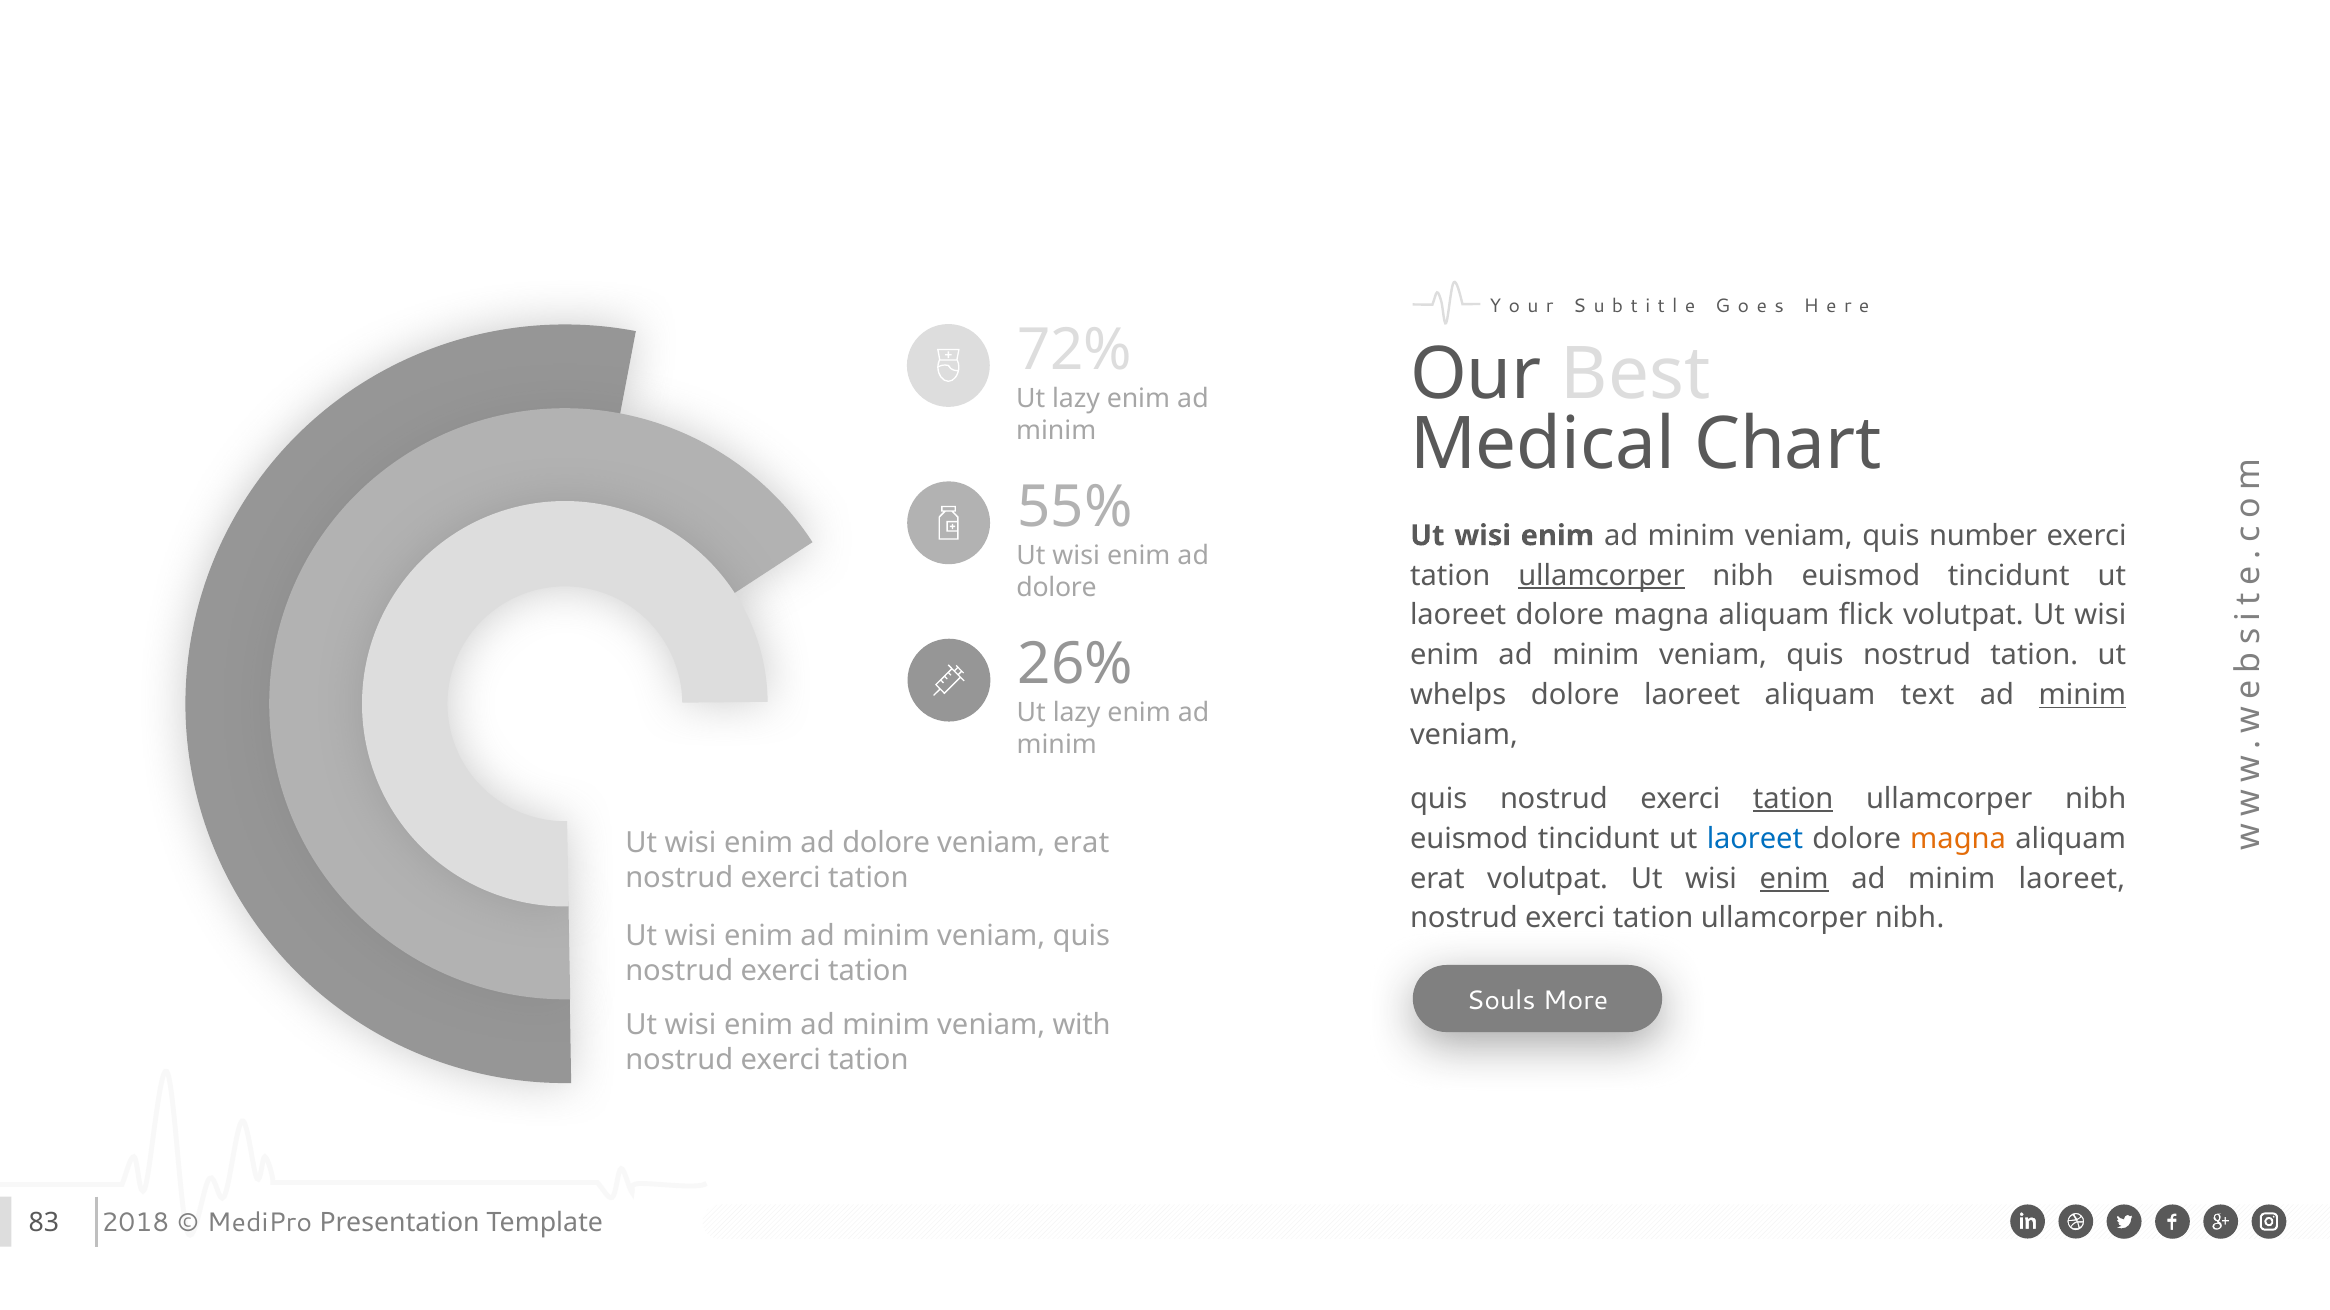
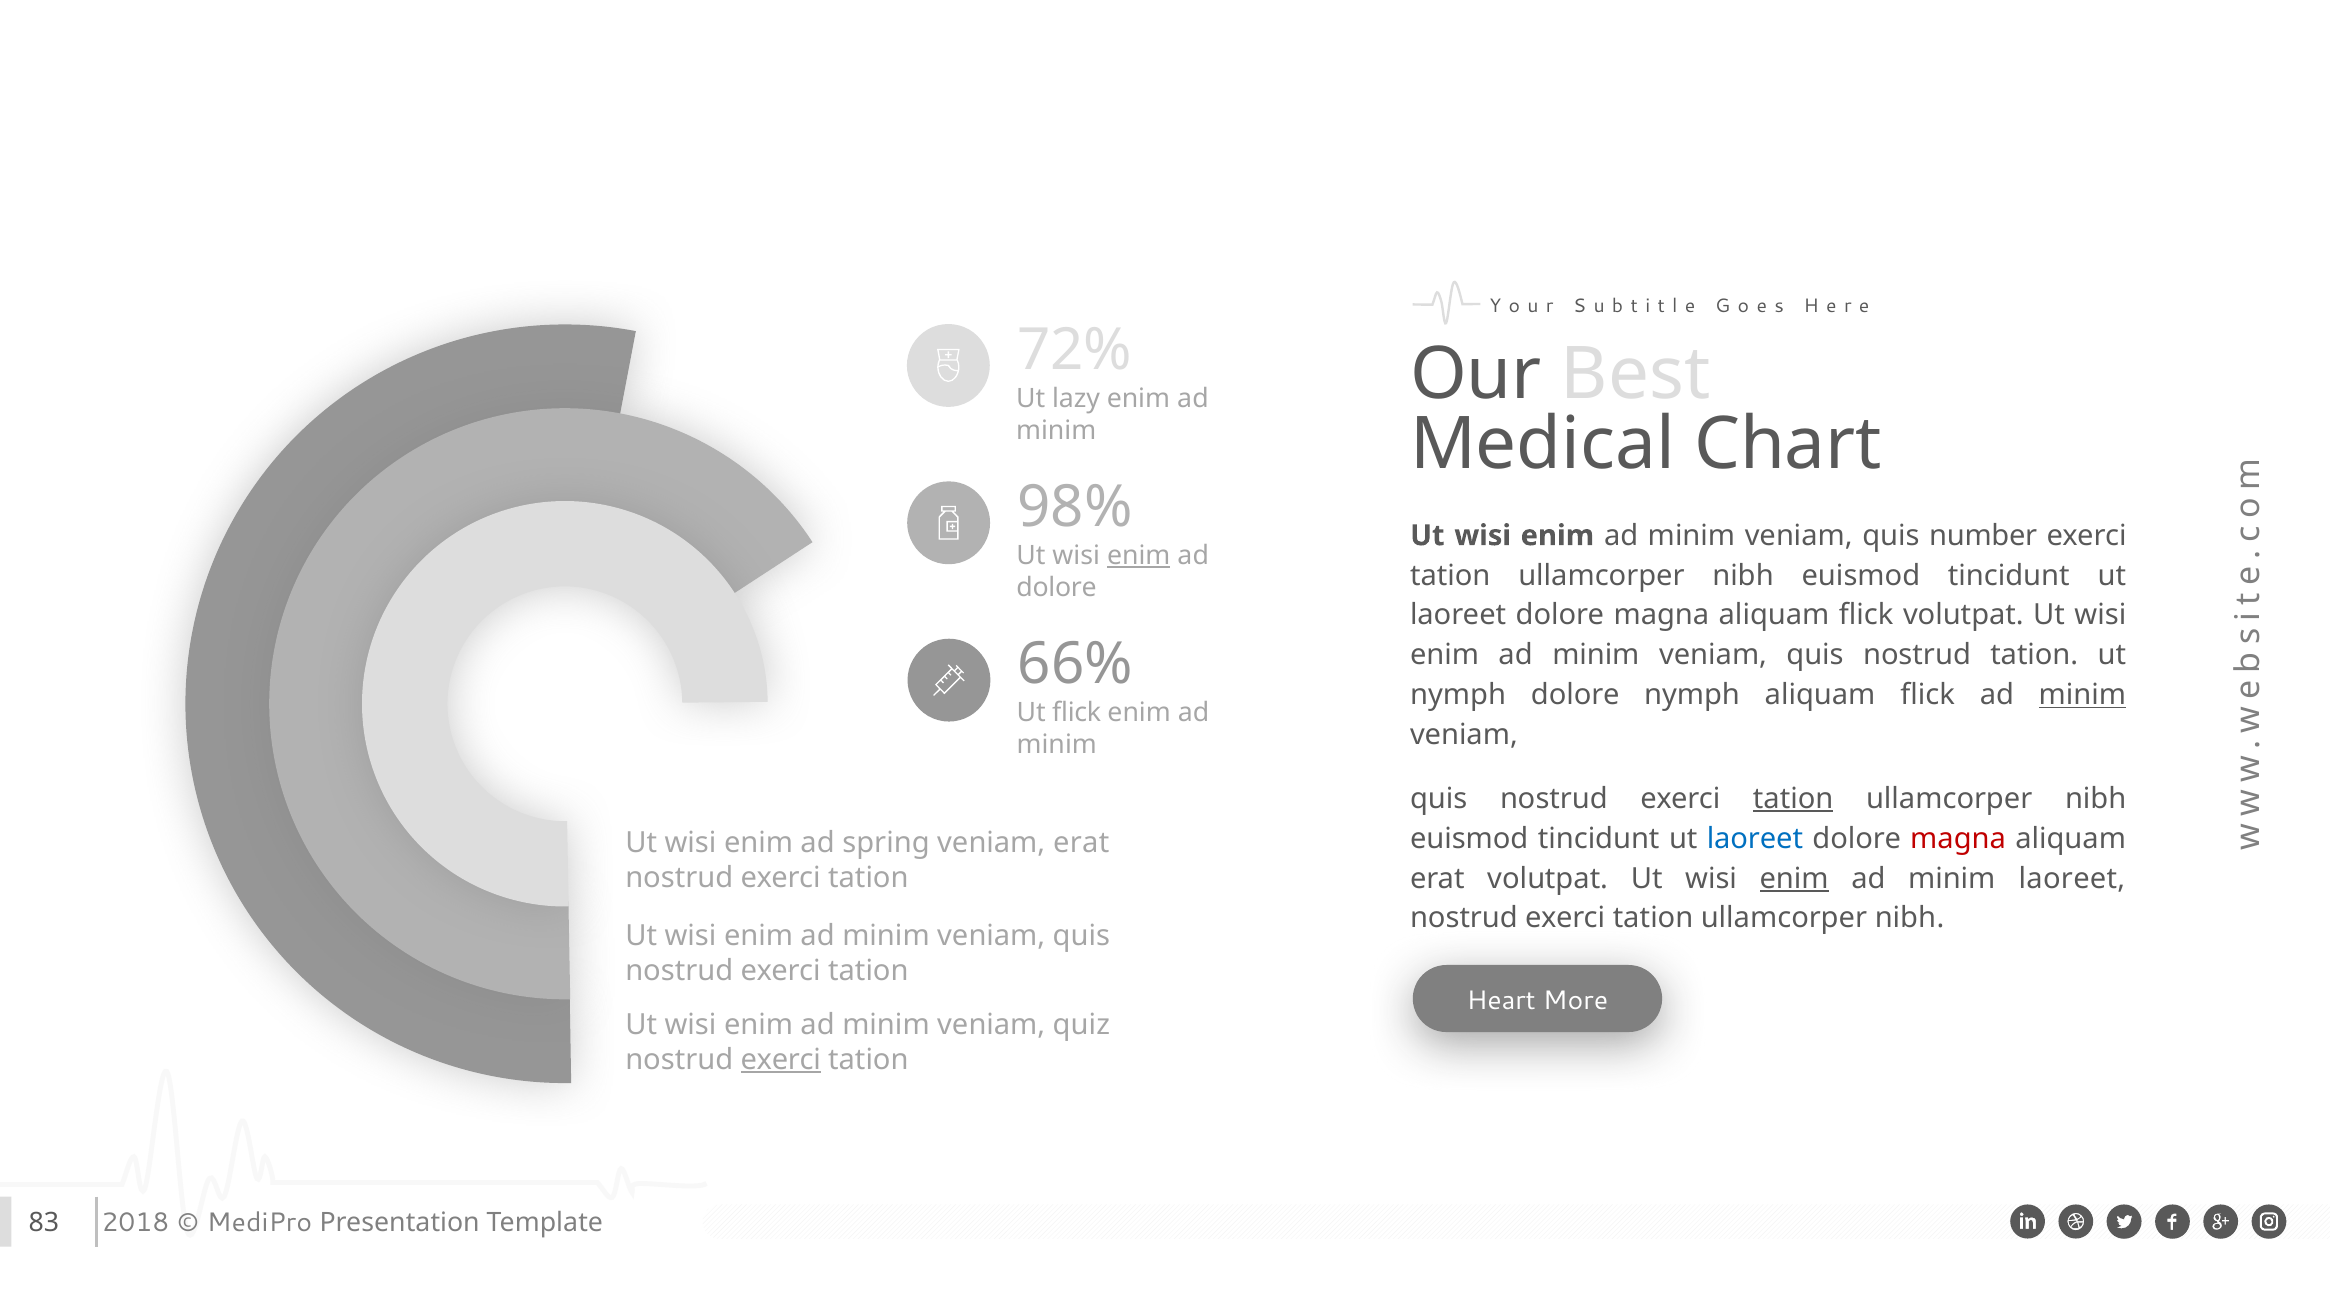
55%: 55% -> 98%
enim at (1139, 556) underline: none -> present
ullamcorper at (1601, 576) underline: present -> none
26%: 26% -> 66%
whelps at (1458, 695): whelps -> nymph
dolore laoreet: laoreet -> nymph
text at (1927, 695): text -> flick
lazy at (1077, 713): lazy -> flick
magna at (1958, 839) colour: orange -> red
dolore at (886, 843): dolore -> spring
Souls: Souls -> Heart
with: with -> quiz
exerci at (781, 1060) underline: none -> present
